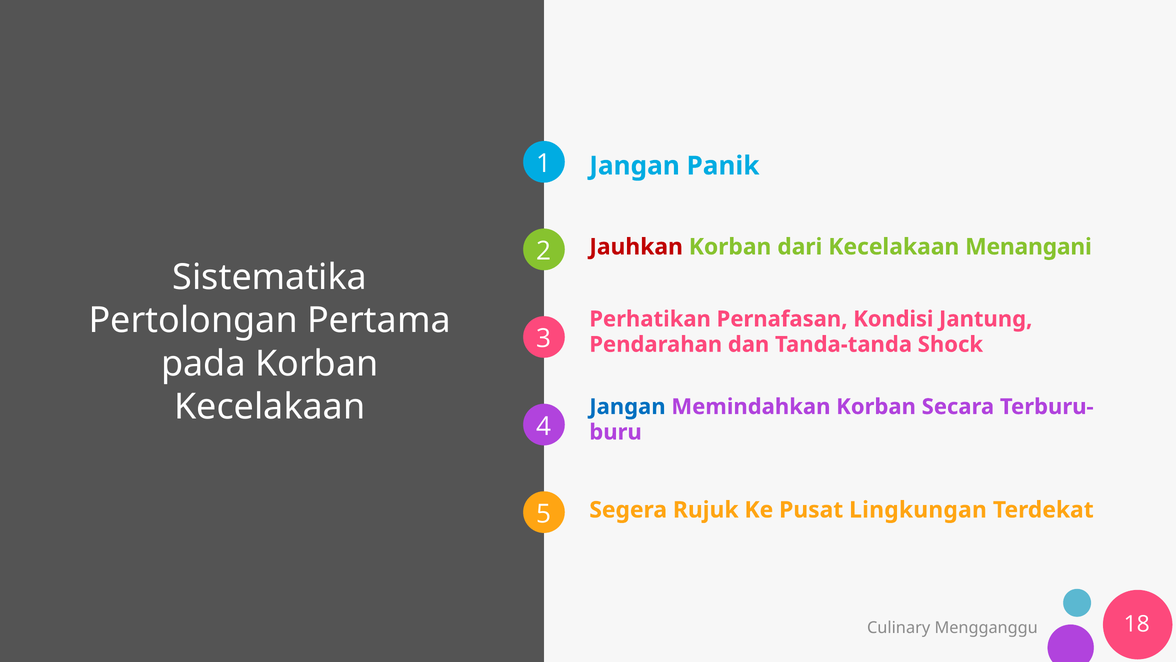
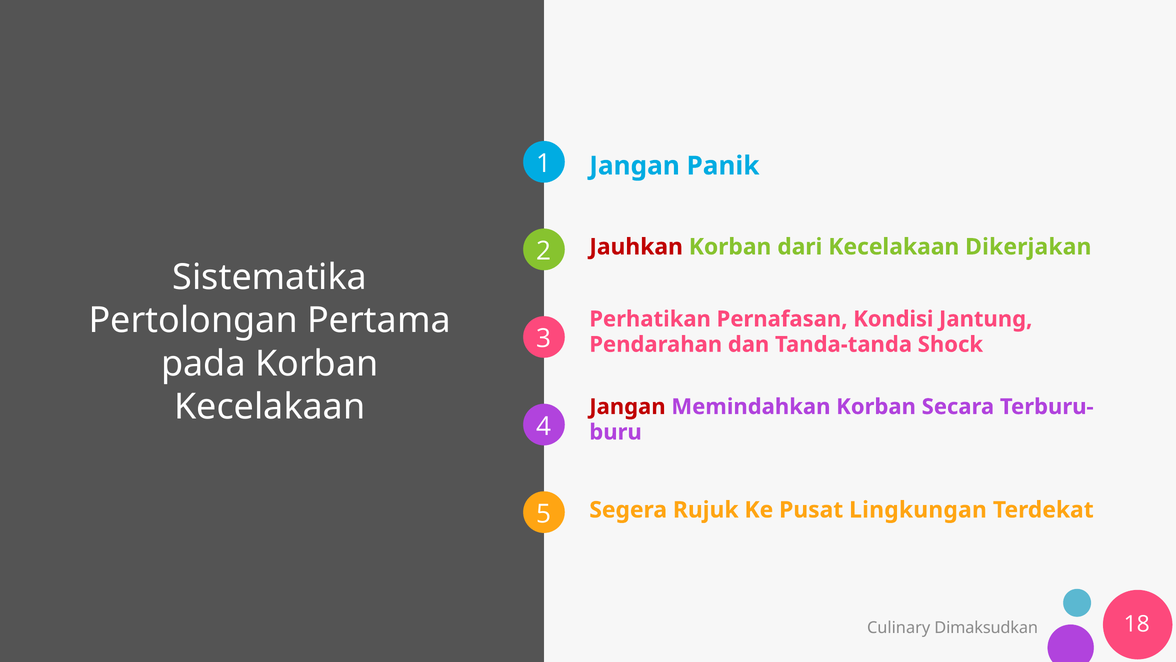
Menangani: Menangani -> Dikerjakan
Jangan at (627, 407) colour: blue -> red
Mengganggu: Mengganggu -> Dimaksudkan
